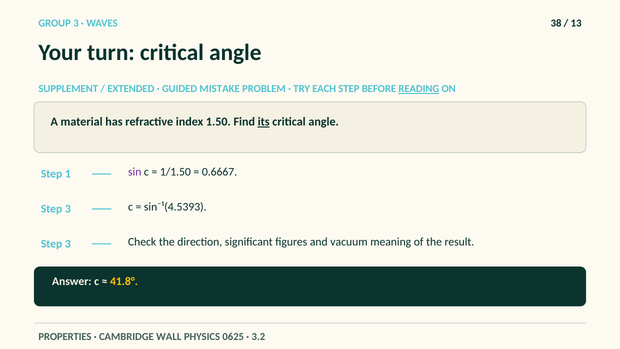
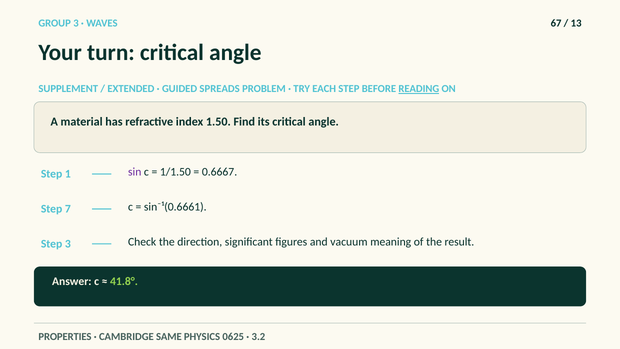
38: 38 -> 67
MISTAKE: MISTAKE -> SPREADS
its underline: present -> none
3 at (68, 209): 3 -> 7
sin⁻¹(4.5393: sin⁻¹(4.5393 -> sin⁻¹(0.6661
41.8° colour: yellow -> light green
WALL: WALL -> SAME
